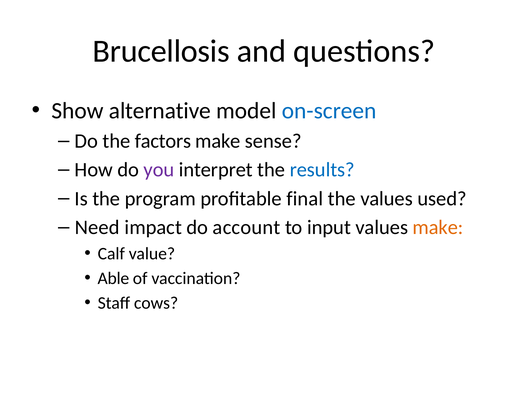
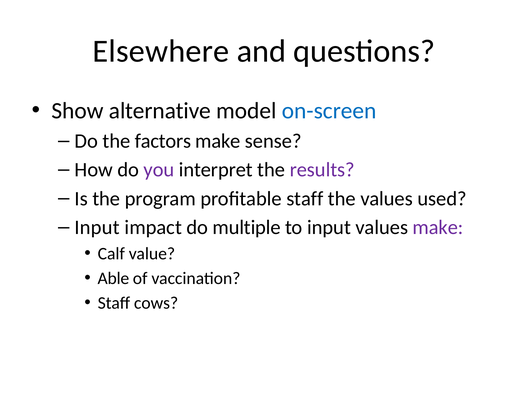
Brucellosis: Brucellosis -> Elsewhere
results colour: blue -> purple
profitable final: final -> staff
Need at (97, 227): Need -> Input
account: account -> multiple
make at (438, 227) colour: orange -> purple
